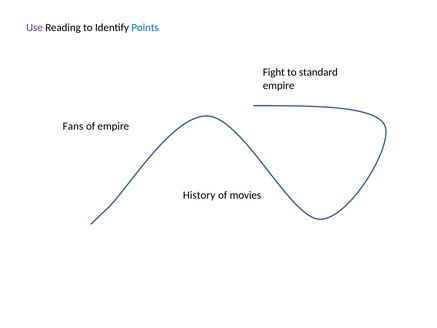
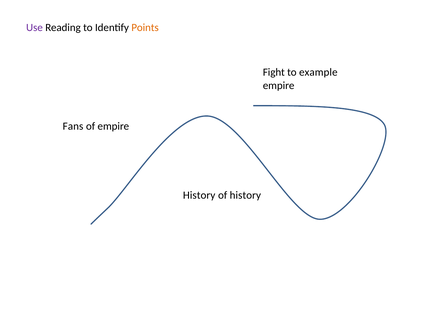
Points colour: blue -> orange
standard: standard -> example
of movies: movies -> history
